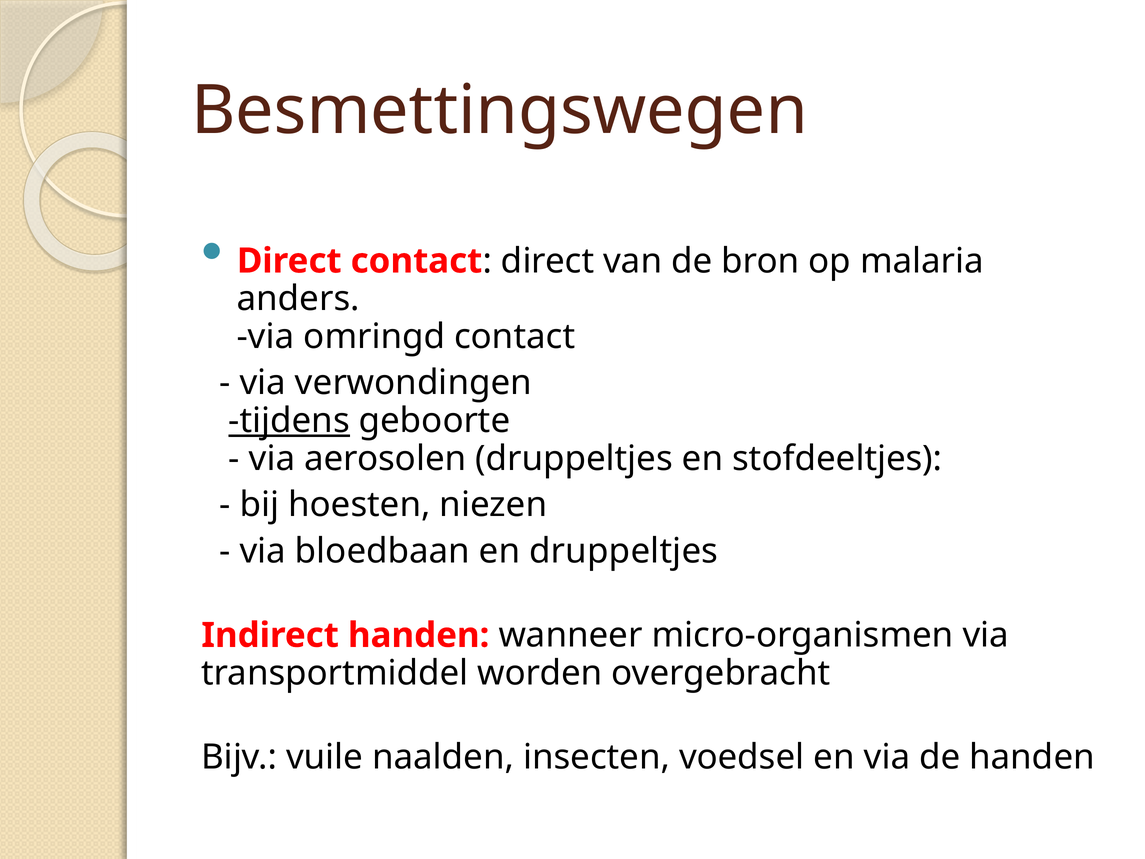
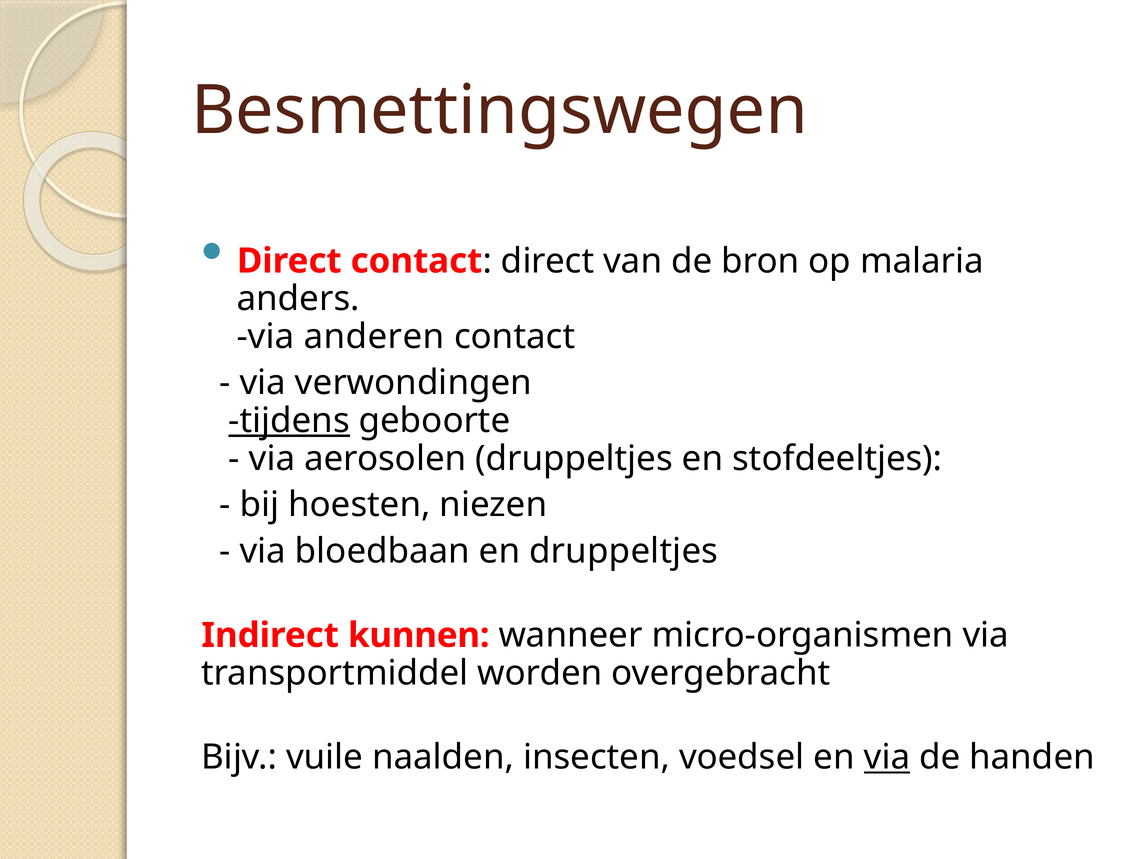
omringd: omringd -> anderen
Indirect handen: handen -> kunnen
via at (887, 757) underline: none -> present
